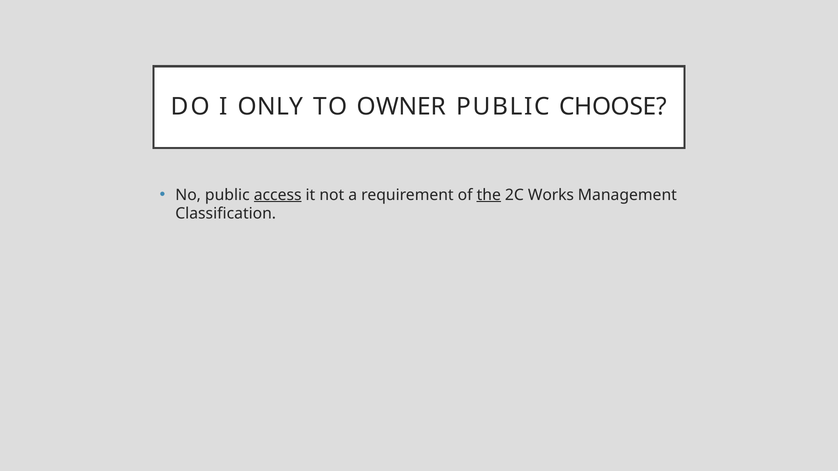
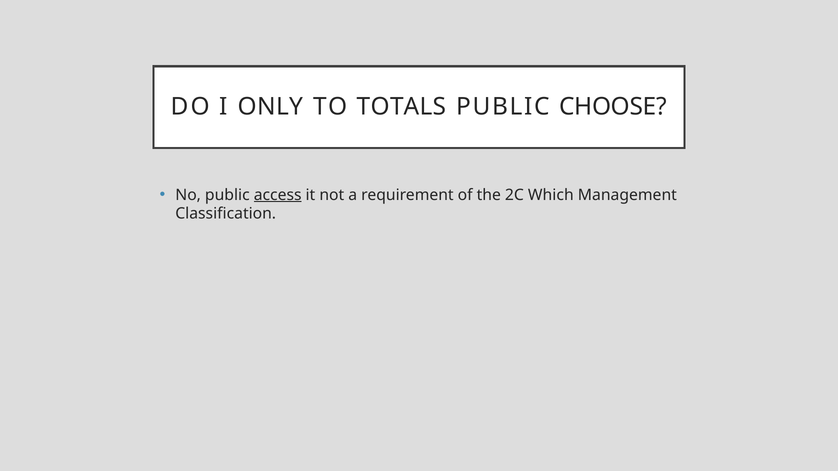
OWNER: OWNER -> TOTALS
the underline: present -> none
Works: Works -> Which
